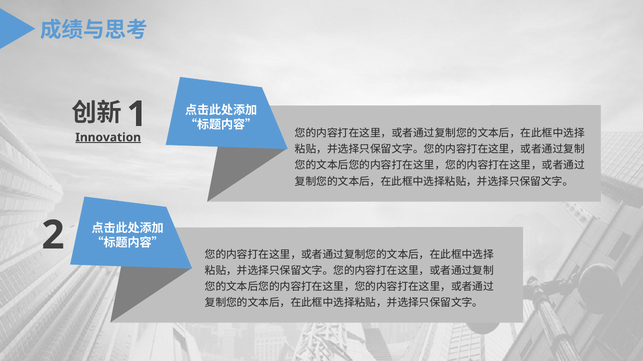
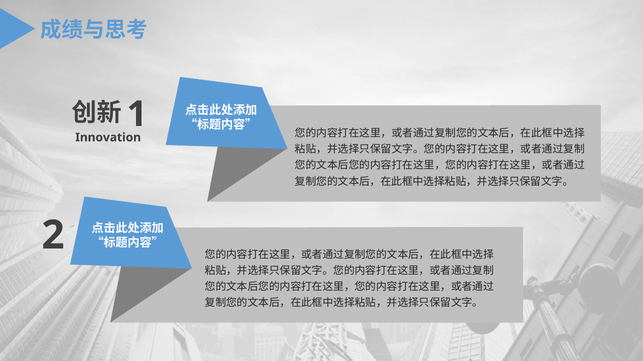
Innovation underline: present -> none
